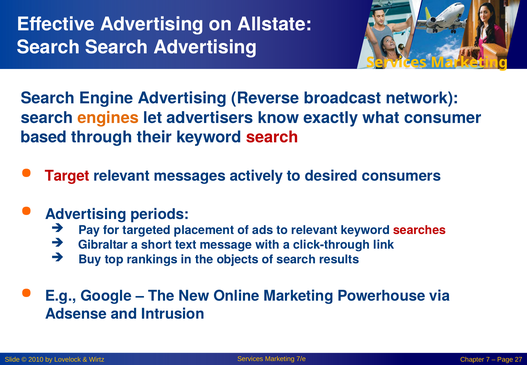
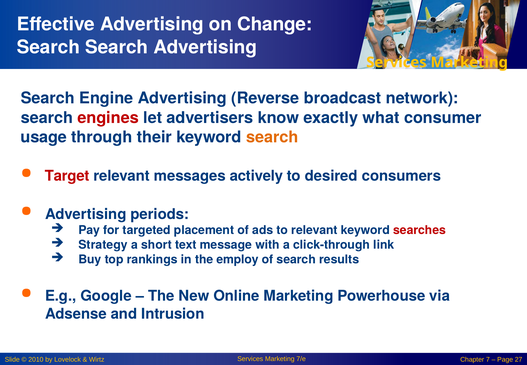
Allstate: Allstate -> Change
engines colour: orange -> red
based: based -> usage
search at (272, 137) colour: red -> orange
Gibraltar: Gibraltar -> Strategy
objects: objects -> employ
